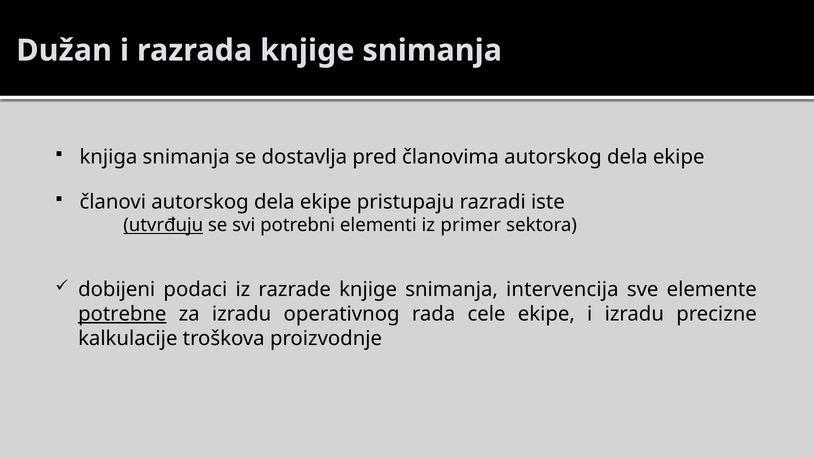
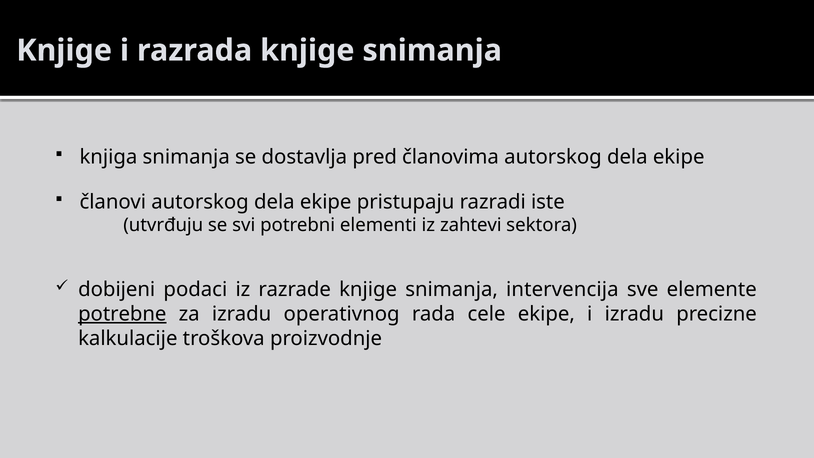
Dužan at (64, 50): Dužan -> Knjige
utvrđuju underline: present -> none
primer: primer -> zahtevi
